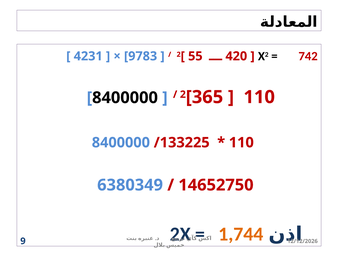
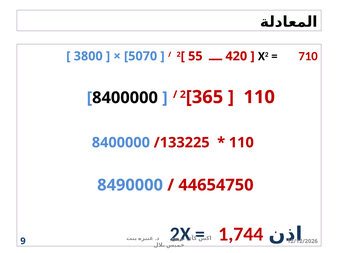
742: 742 -> 710
4231: 4231 -> 3800
9783: 9783 -> 5070
6380349: 6380349 -> 8490000
14652750: 14652750 -> 44654750
1,744 colour: orange -> red
